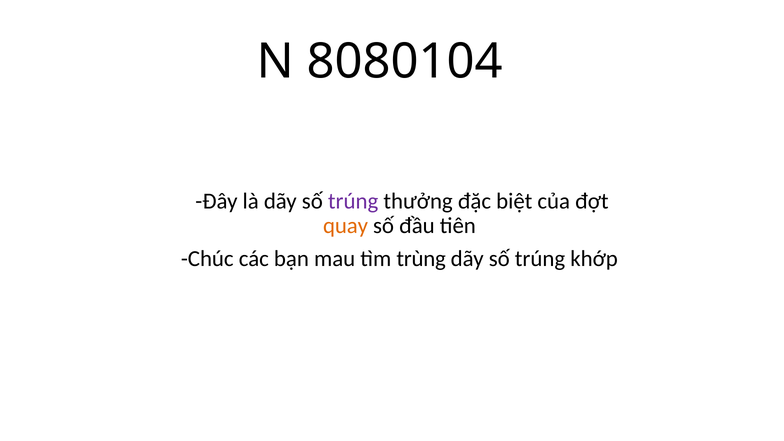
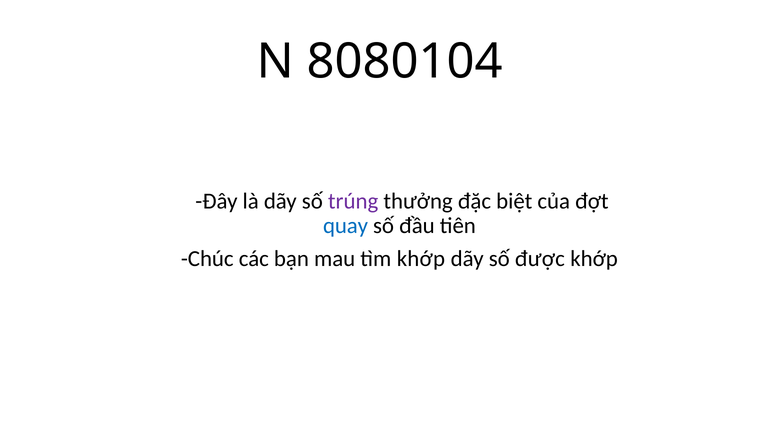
quay colour: orange -> blue
tìm trùng: trùng -> khớp
trúng at (540, 259): trúng -> được
